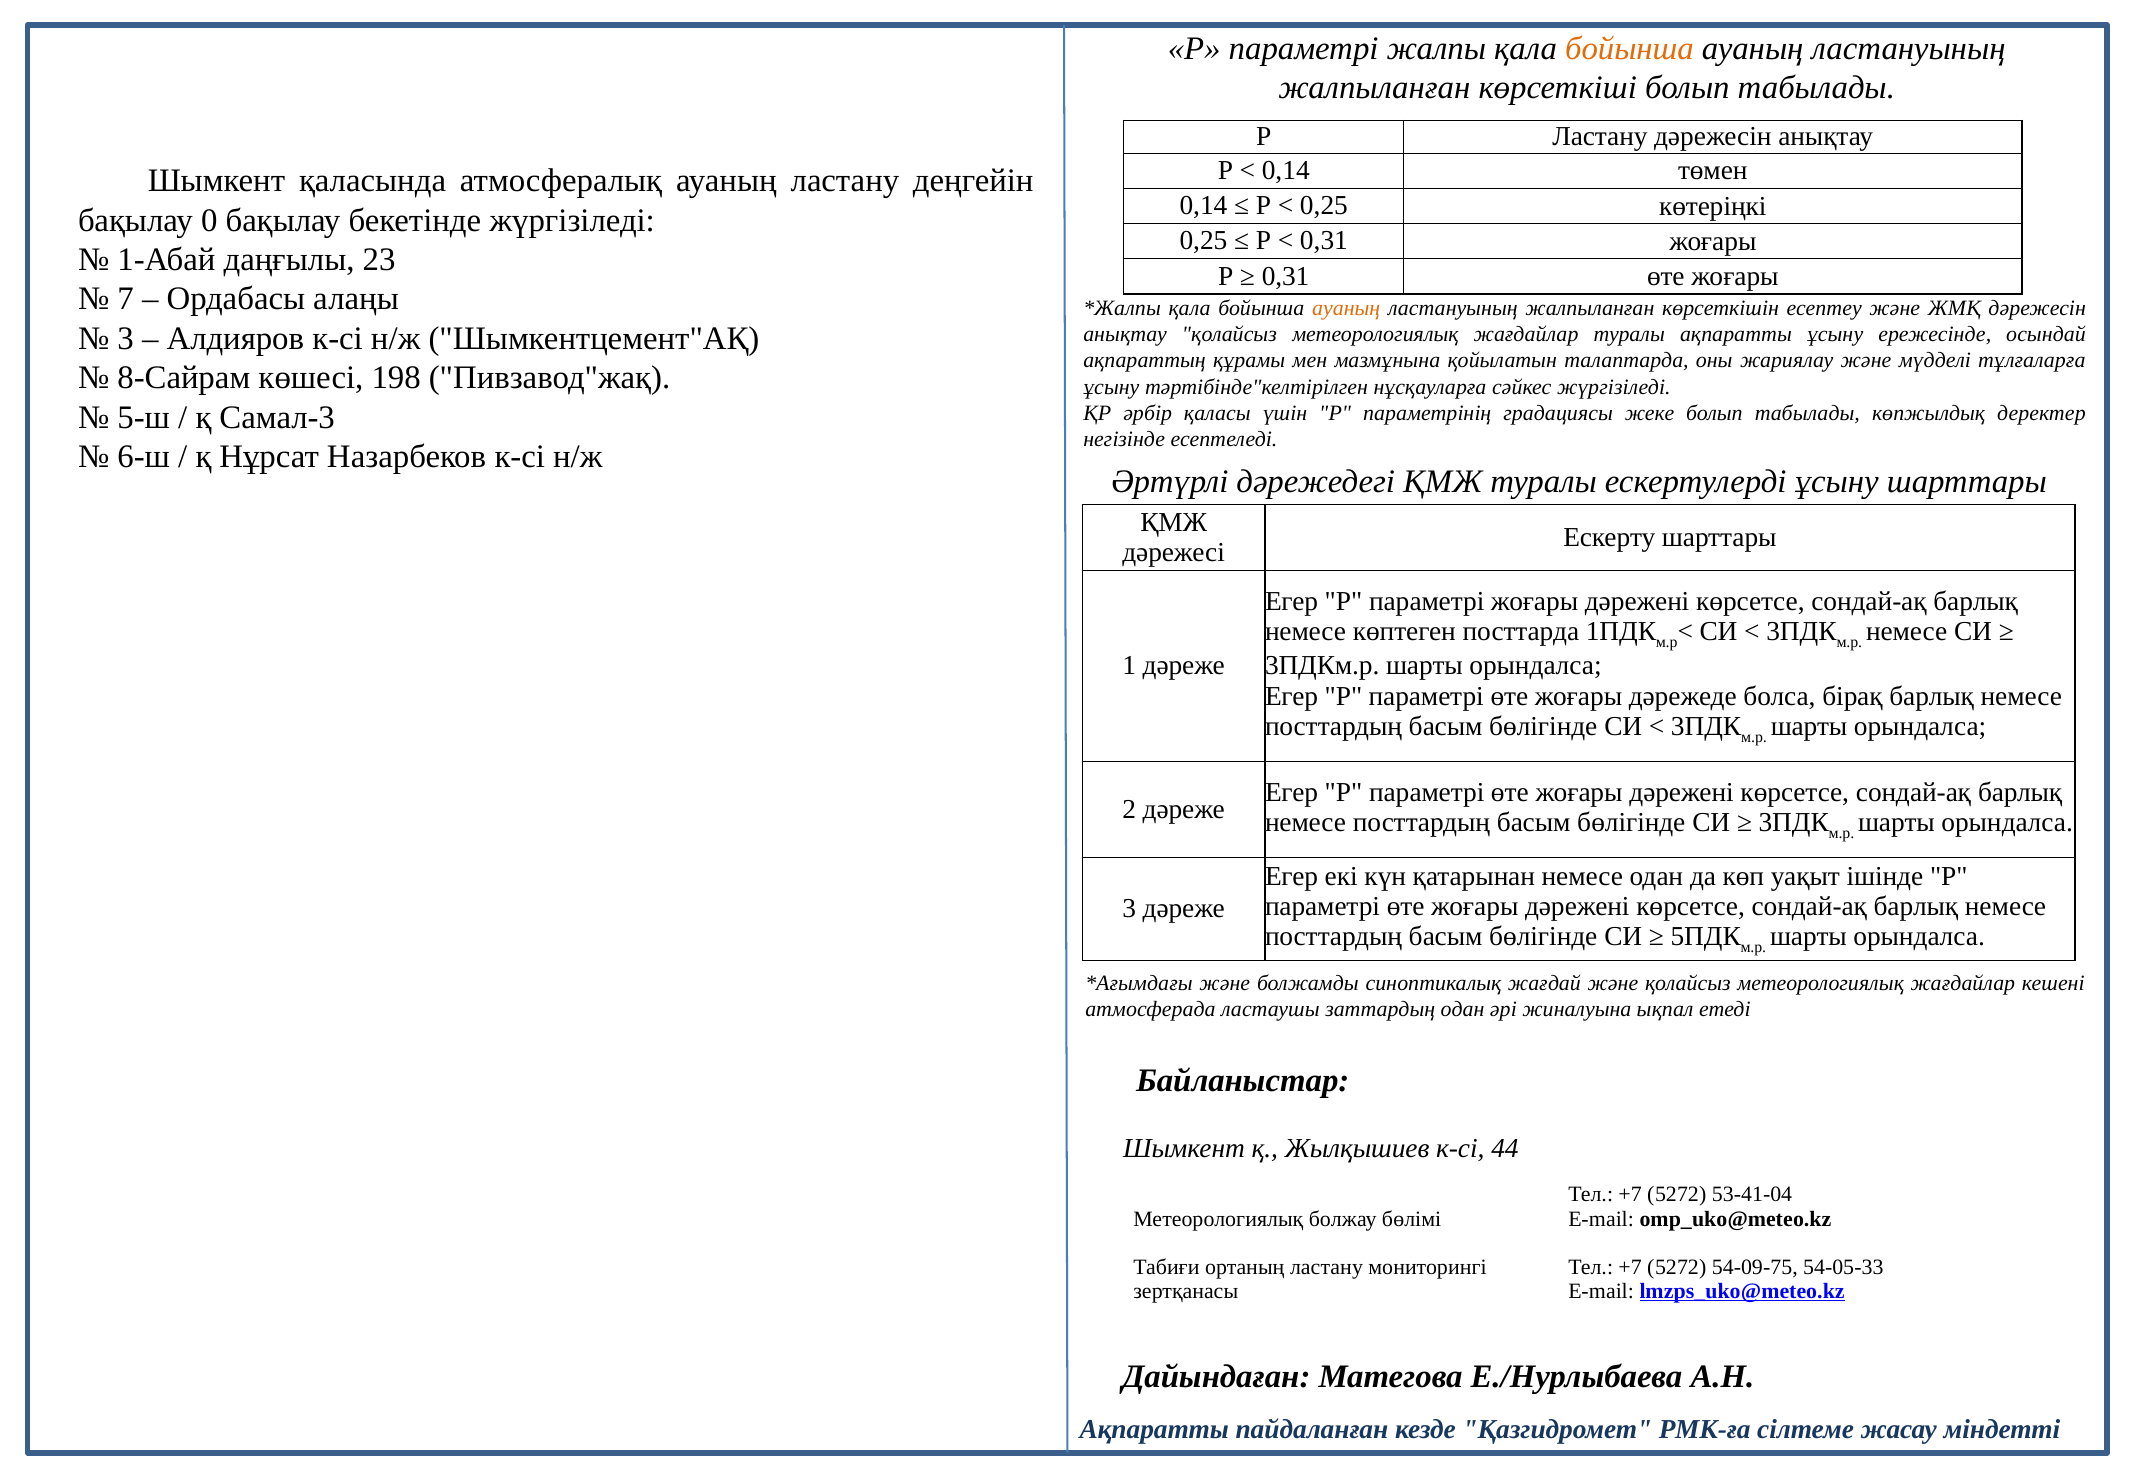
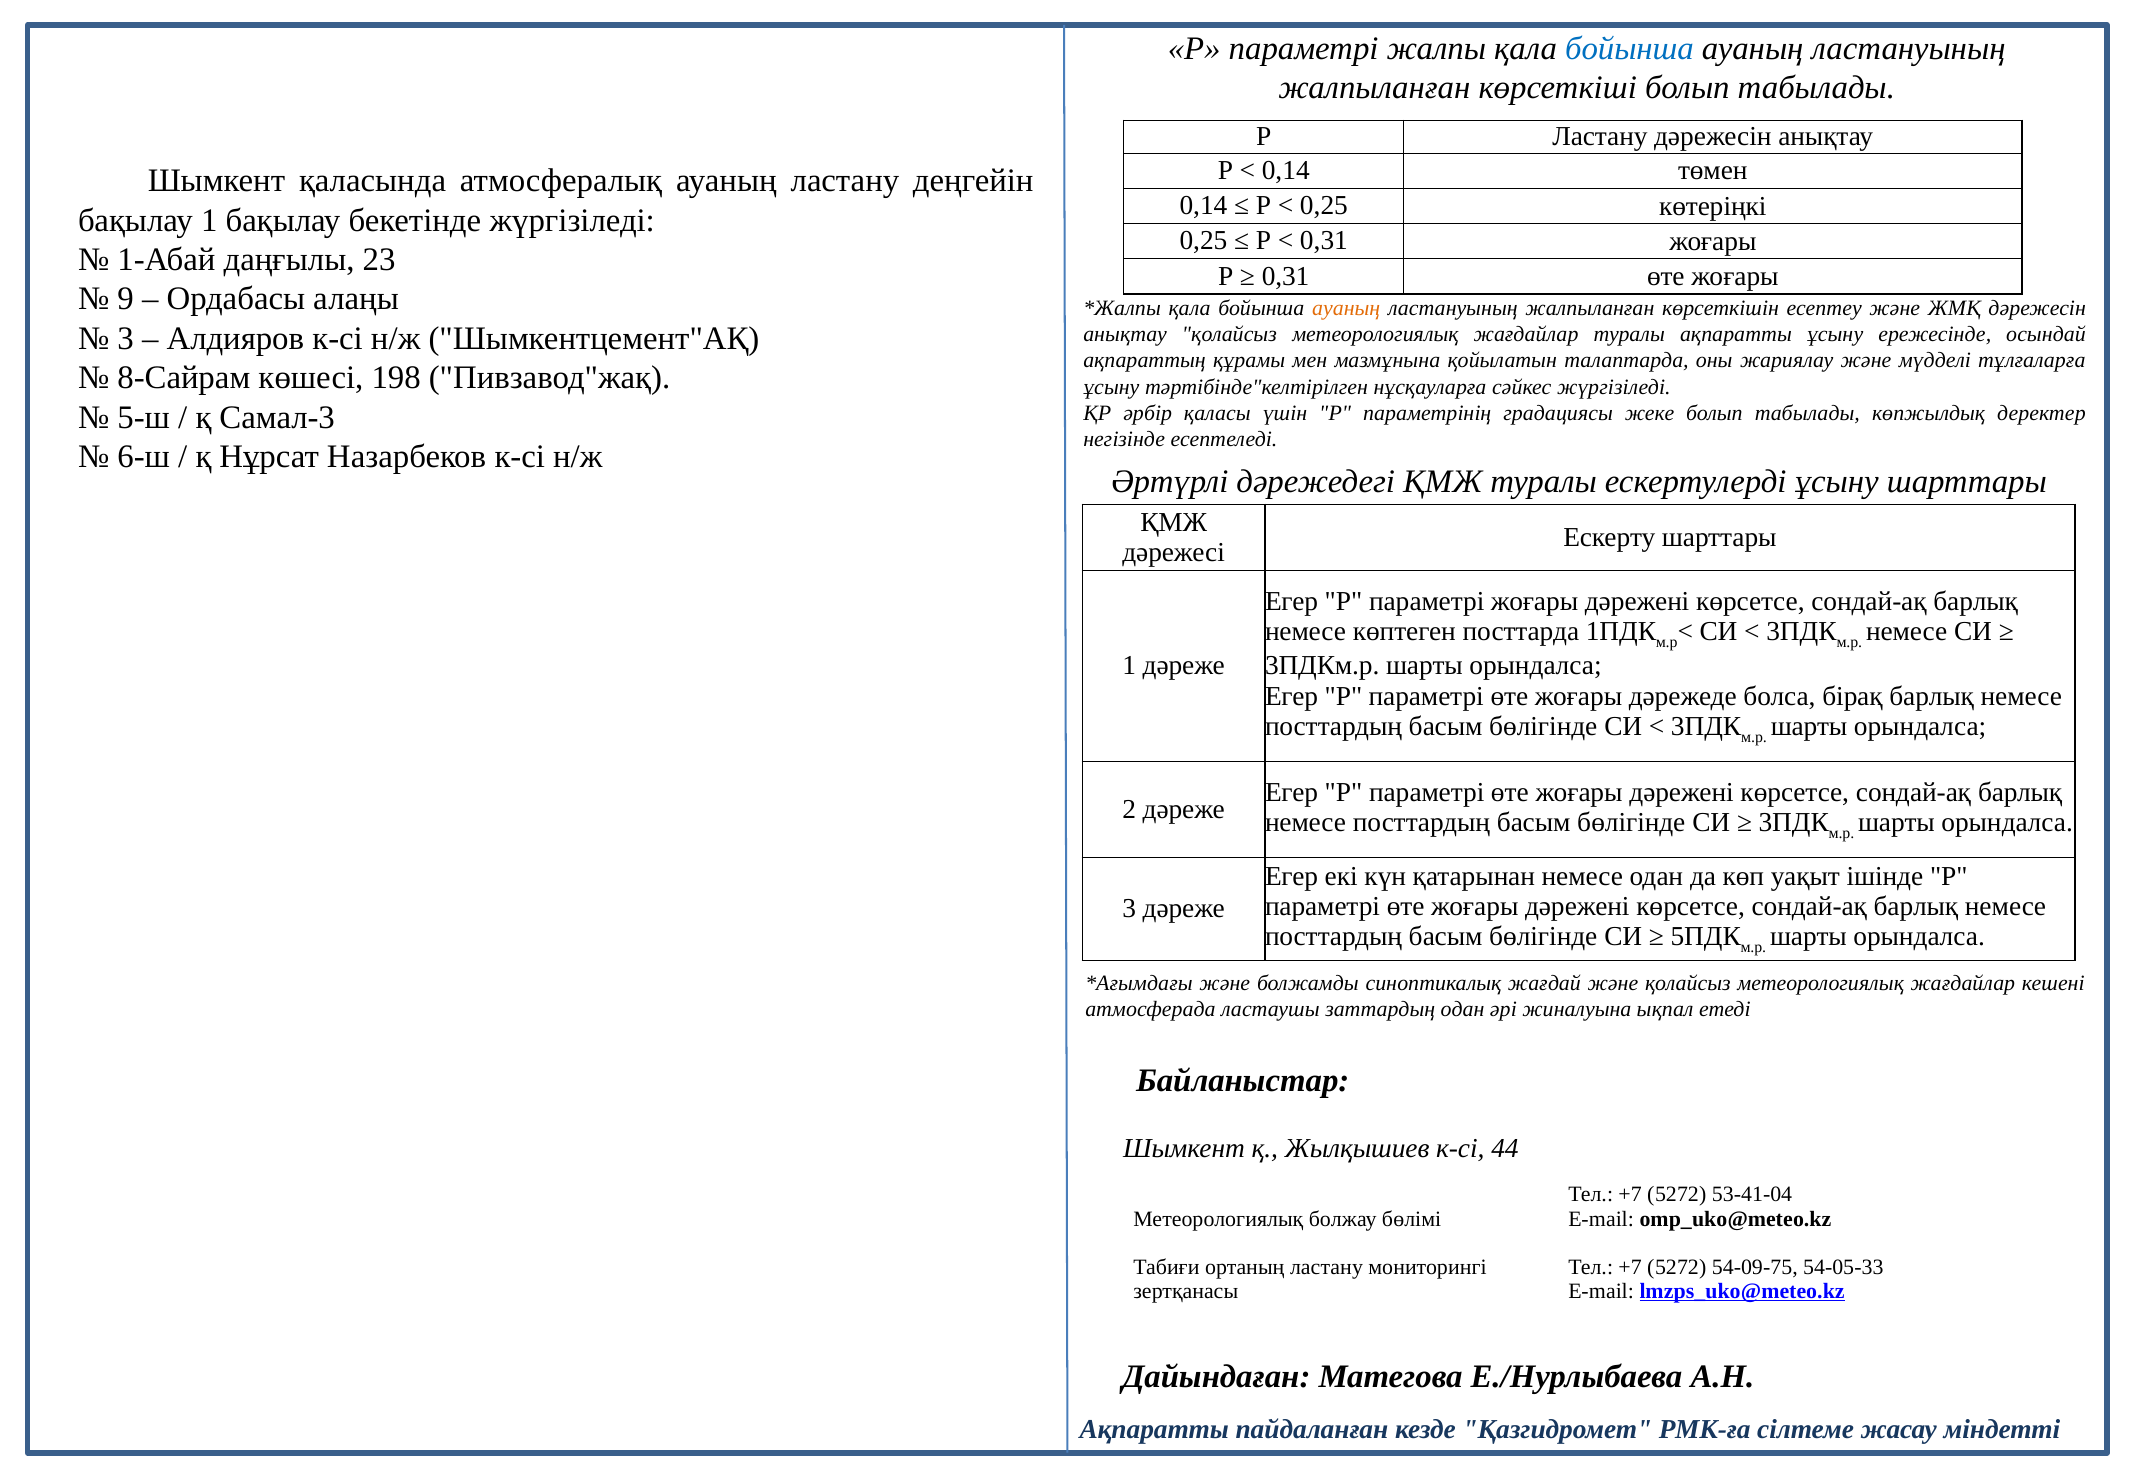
бойынша at (1629, 48) colour: orange -> blue
бақылау 0: 0 -> 1
7: 7 -> 9
